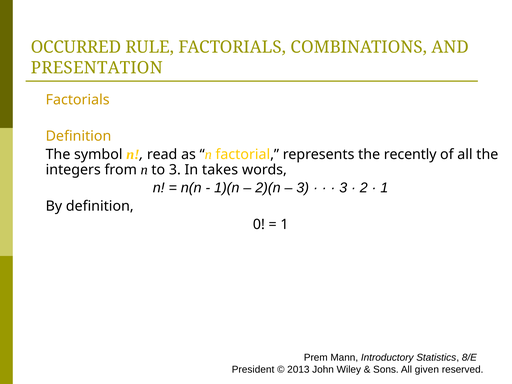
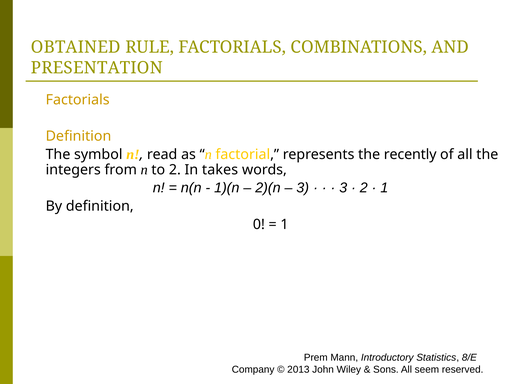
OCCURRED: OCCURRED -> OBTAINED
to 3: 3 -> 2
President: President -> Company
given: given -> seem
